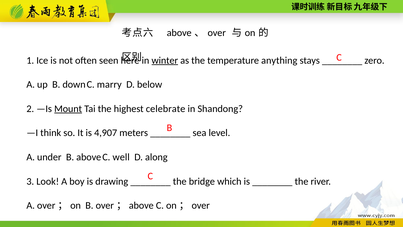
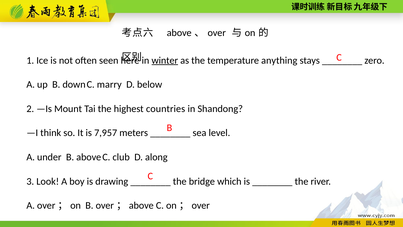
Mount underline: present -> none
celebrate: celebrate -> countries
4,907: 4,907 -> 7,957
well: well -> club
